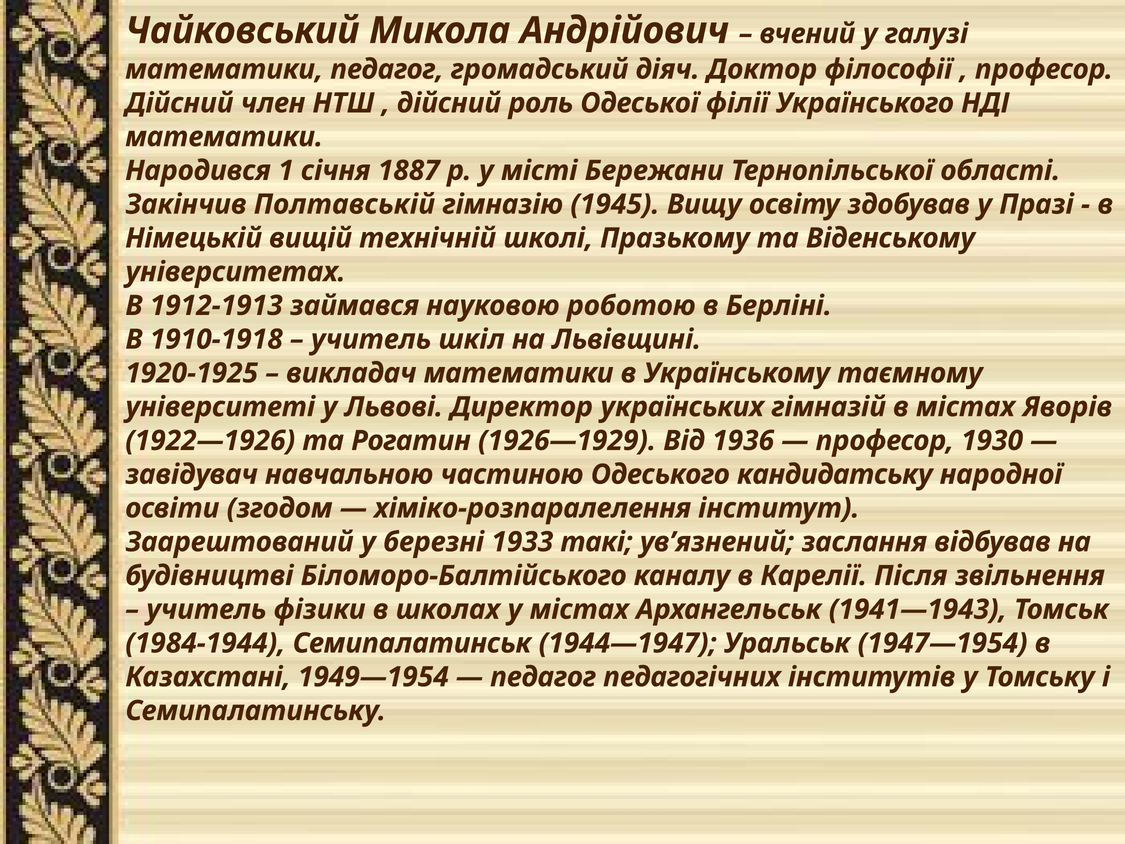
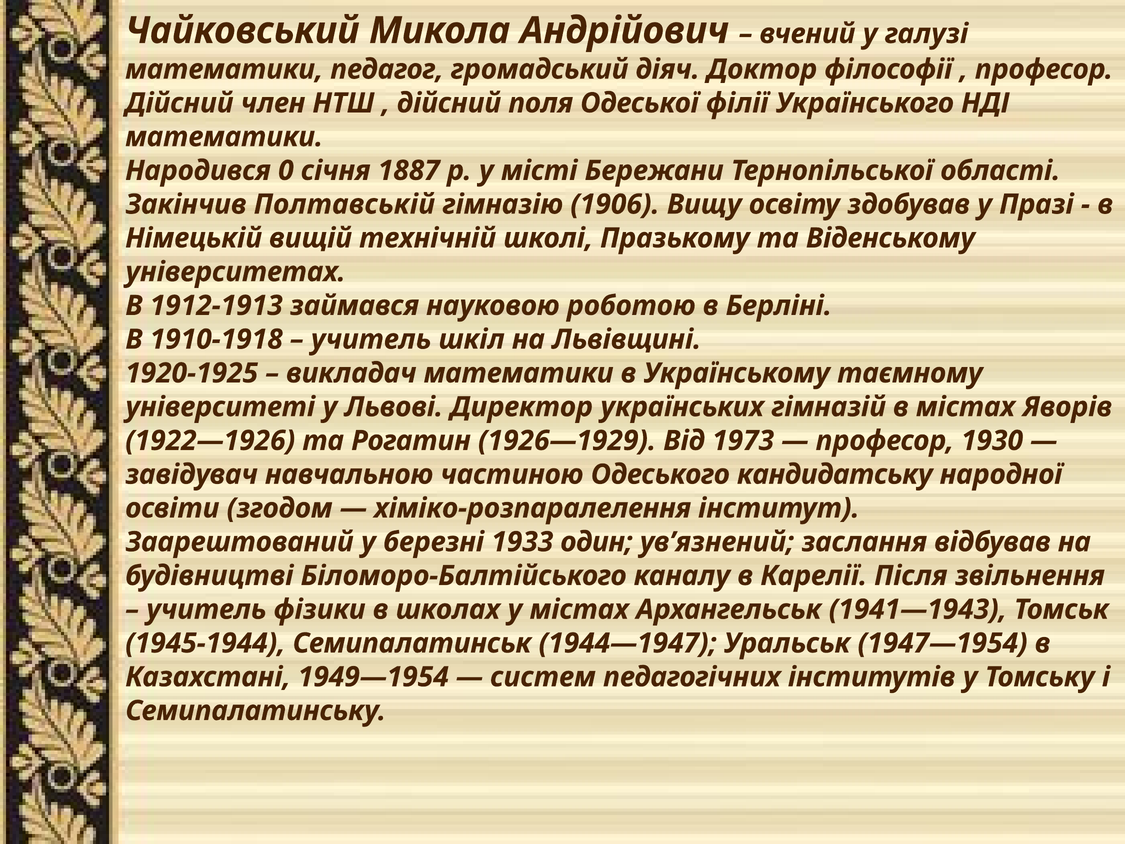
роль: роль -> поля
1: 1 -> 0
1945: 1945 -> 1906
1936: 1936 -> 1973
такі: такі -> один
1984-1944: 1984-1944 -> 1945-1944
педагог at (543, 677): педагог -> систем
